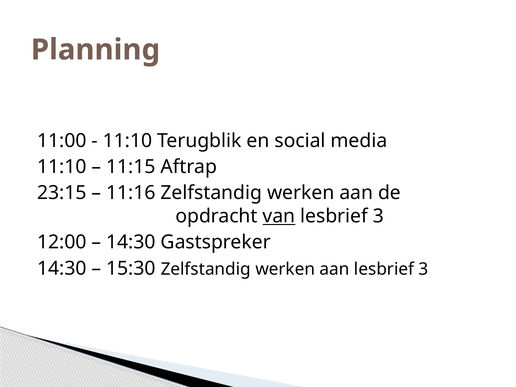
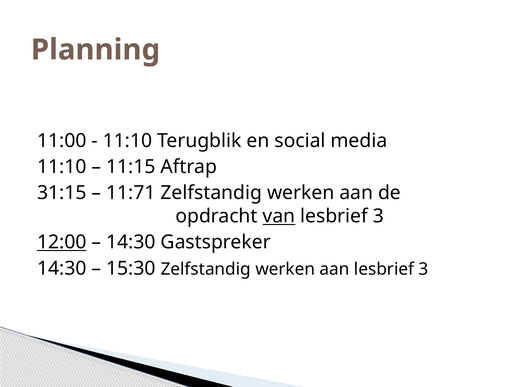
23:15: 23:15 -> 31:15
11:16: 11:16 -> 11:71
12:00 underline: none -> present
